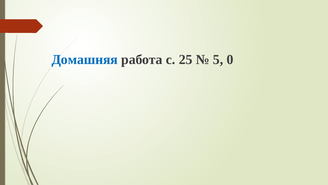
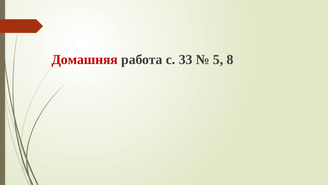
Домашняя colour: blue -> red
25: 25 -> 33
0: 0 -> 8
